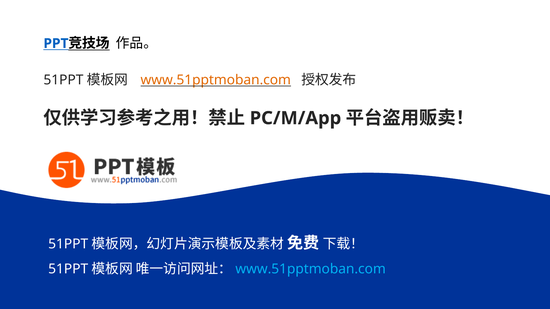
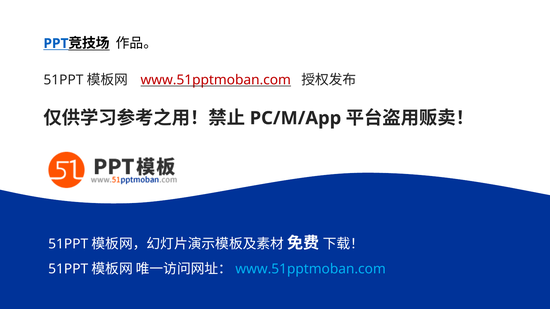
www.51pptmoban.com at (216, 80) colour: orange -> red
